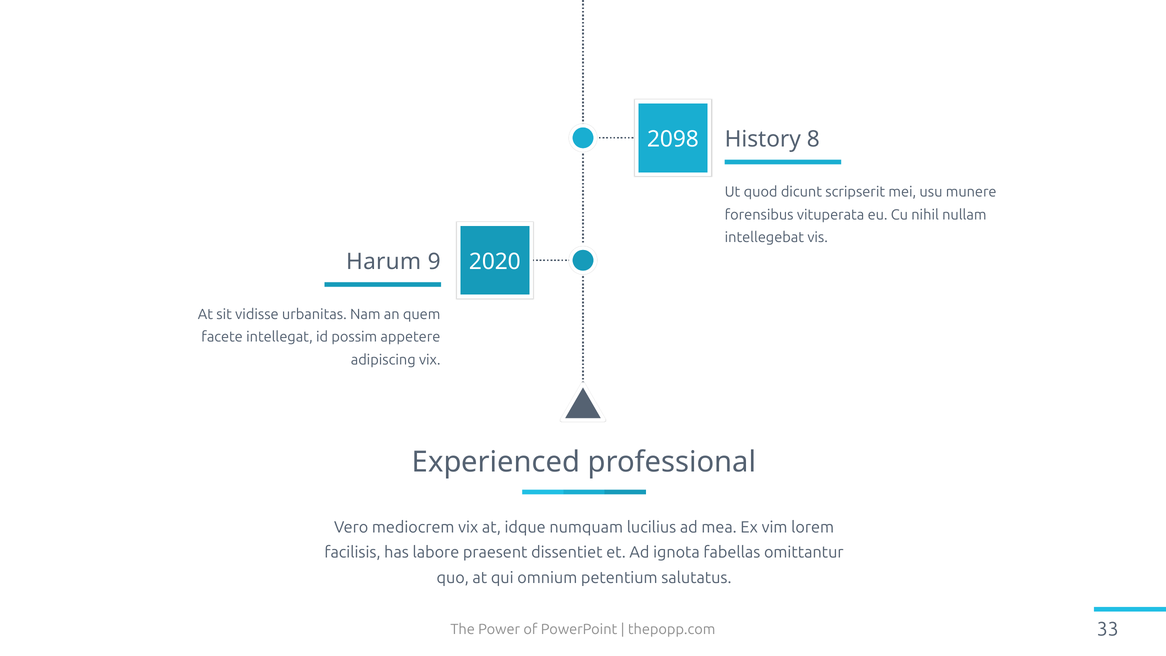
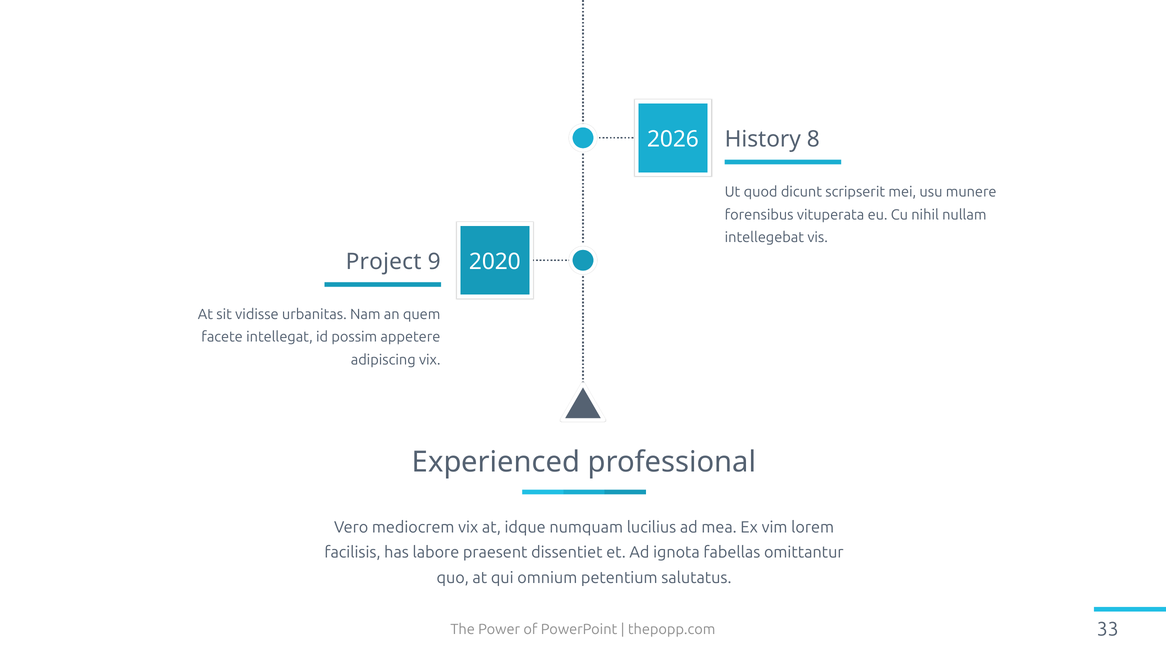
2098: 2098 -> 2026
Harum: Harum -> Project
